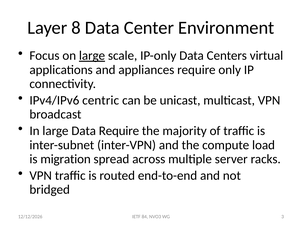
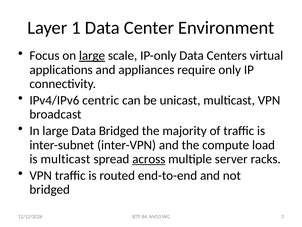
8: 8 -> 1
Data Require: Require -> Bridged
is migration: migration -> multicast
across underline: none -> present
